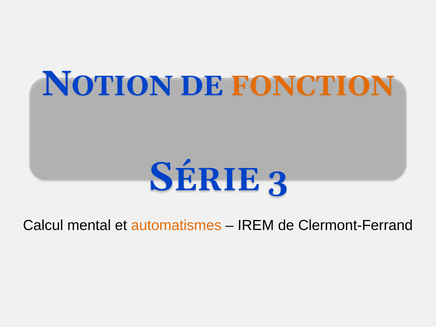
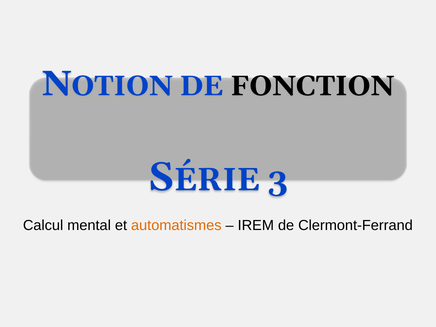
FONCTION colour: orange -> black
